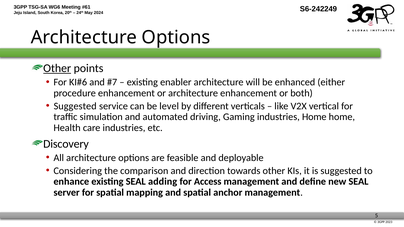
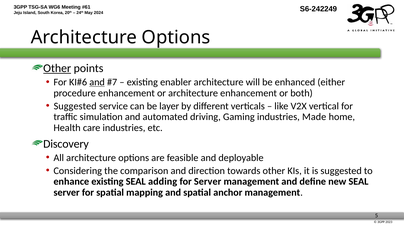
and at (97, 82) underline: none -> present
level: level -> layer
industries Home: Home -> Made
for Access: Access -> Server
